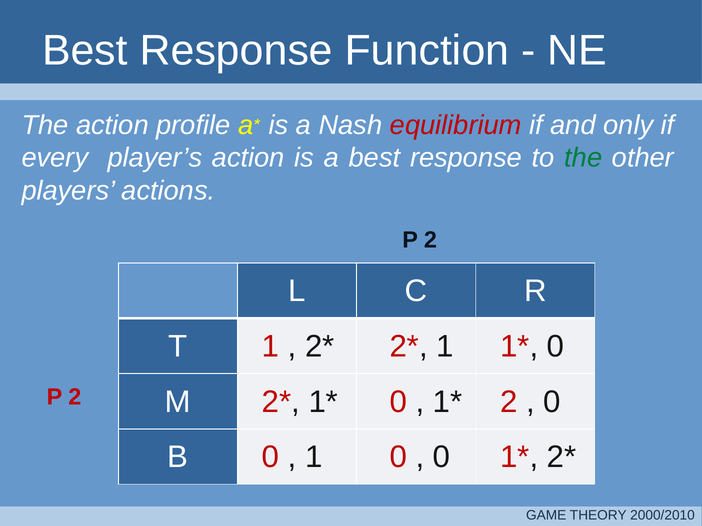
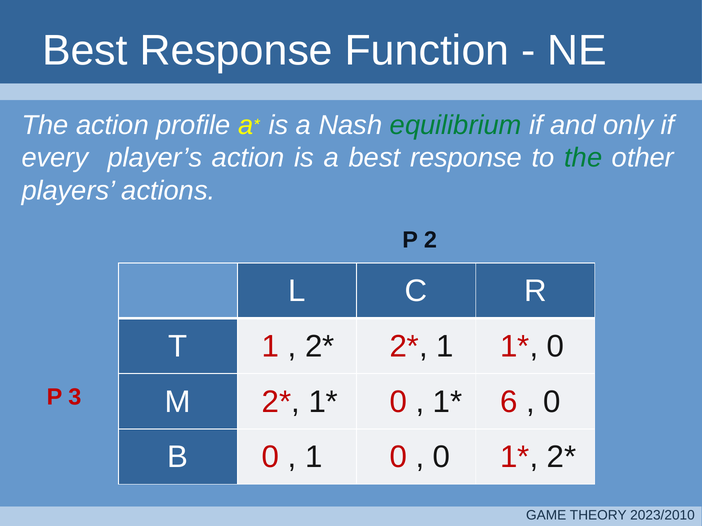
equilibrium colour: red -> green
2 at (75, 397): 2 -> 3
2 at (509, 402): 2 -> 6
2000/2010: 2000/2010 -> 2023/2010
